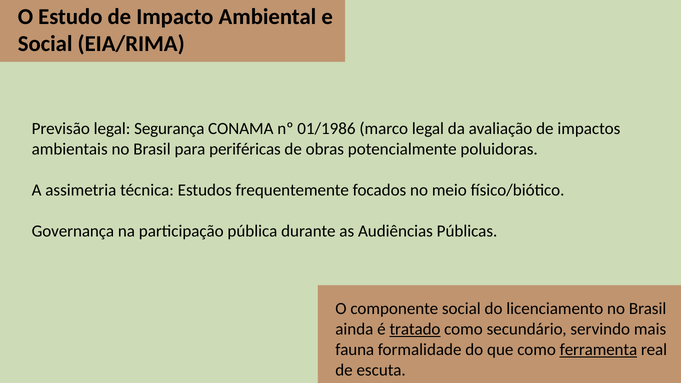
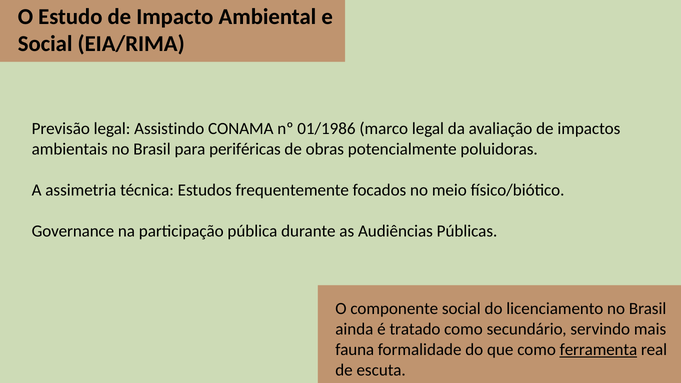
Segurança: Segurança -> Assistindo
Governança: Governança -> Governance
tratado underline: present -> none
